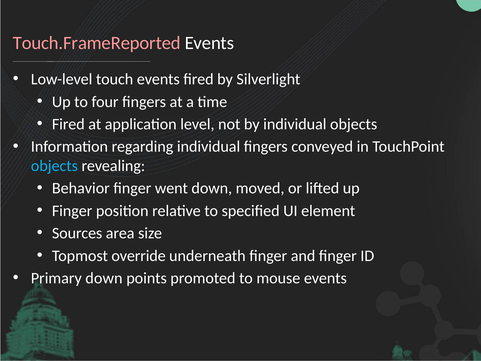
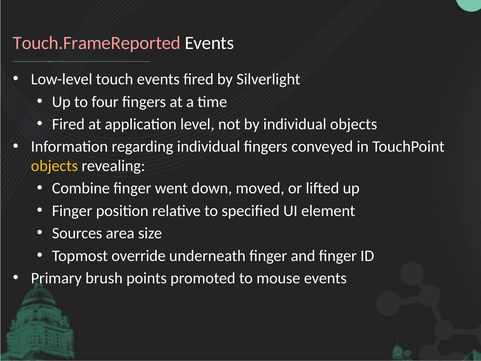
objects at (54, 166) colour: light blue -> yellow
Behavior: Behavior -> Combine
Primary down: down -> brush
